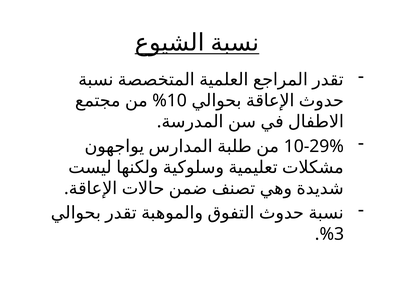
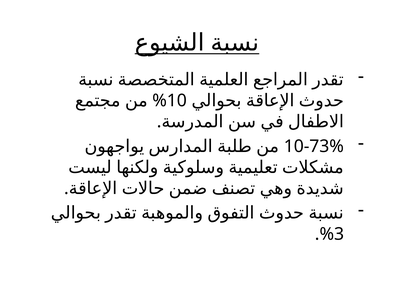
10-29%: 10-29% -> 10-73%
